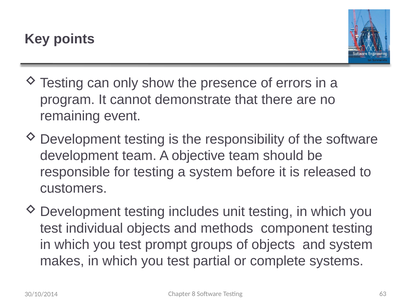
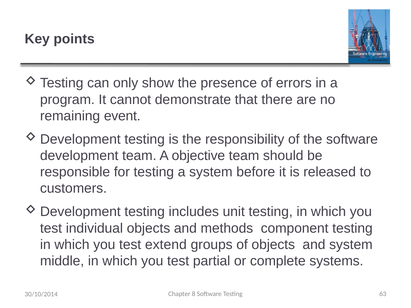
prompt: prompt -> extend
makes: makes -> middle
